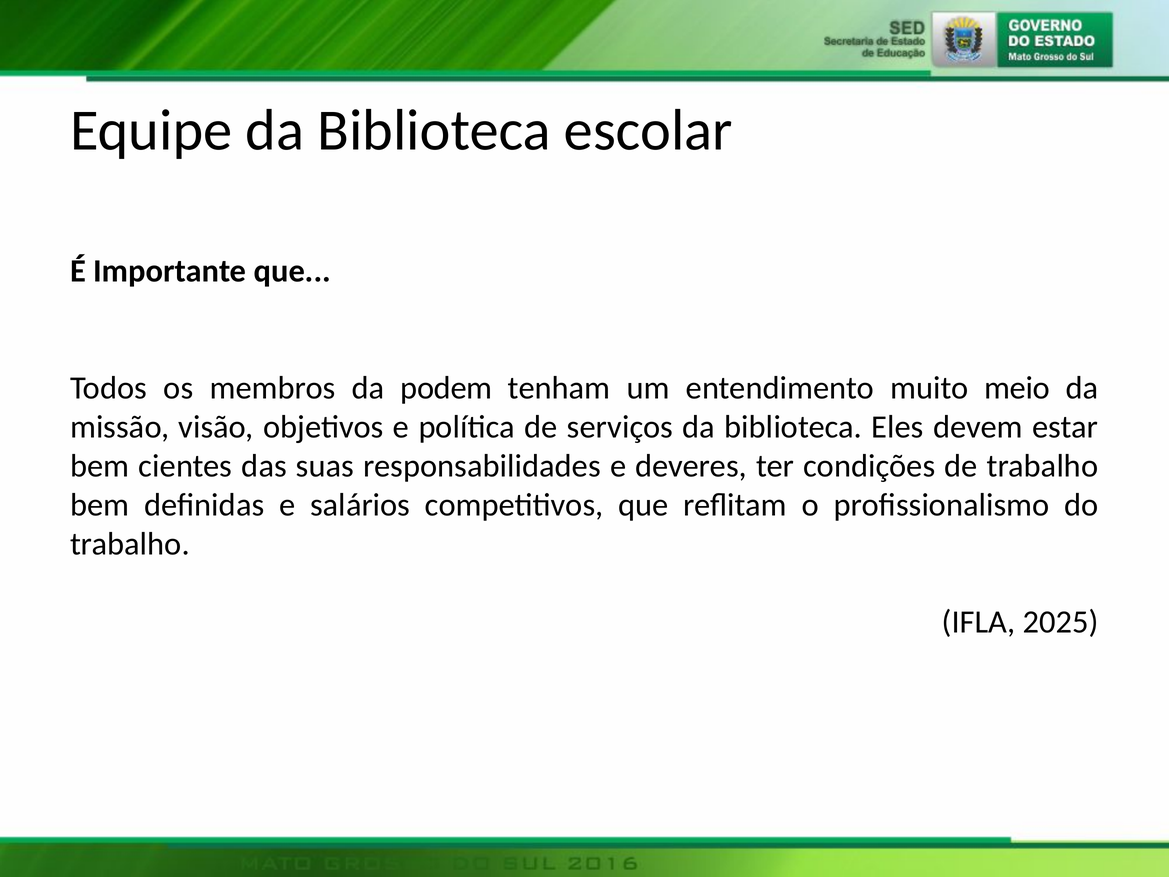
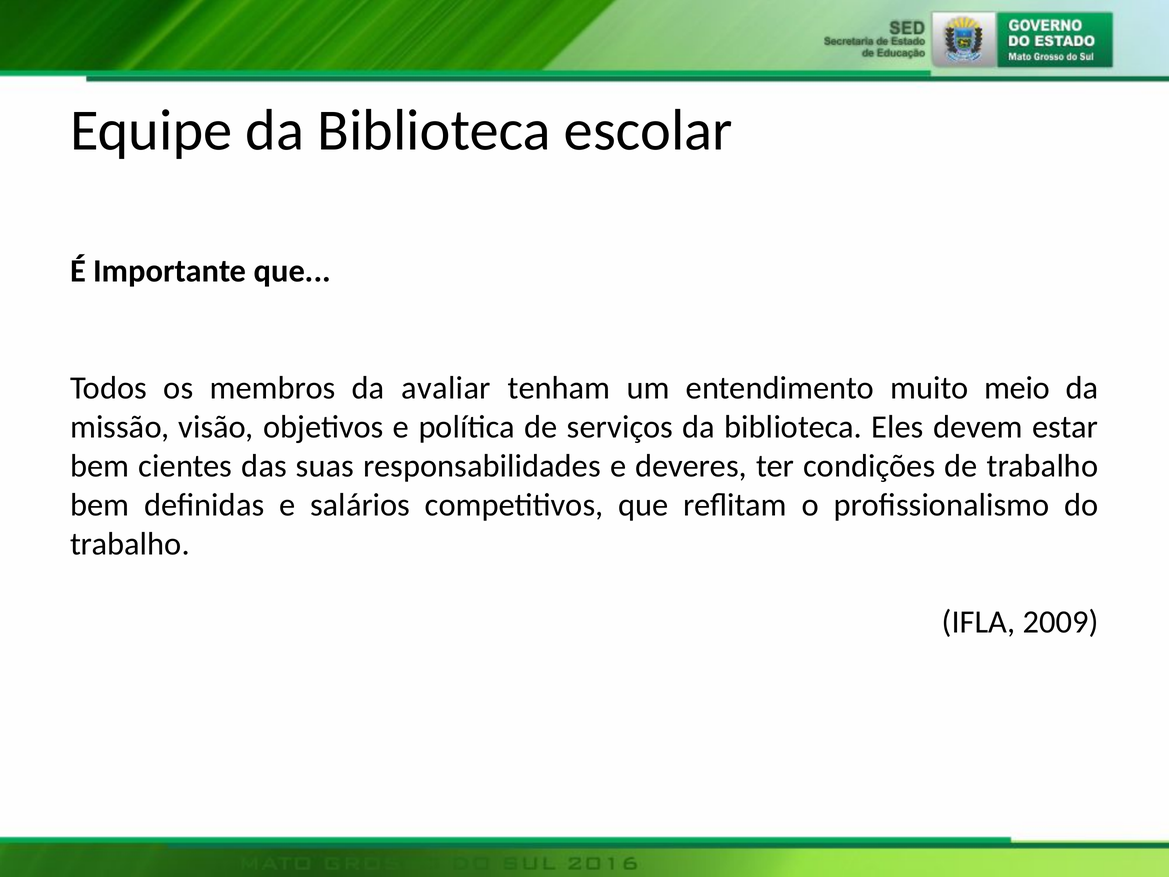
podem: podem -> avaliar
2025: 2025 -> 2009
